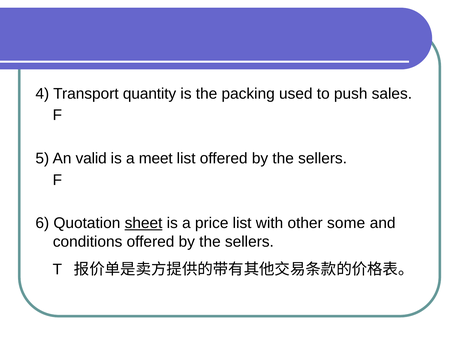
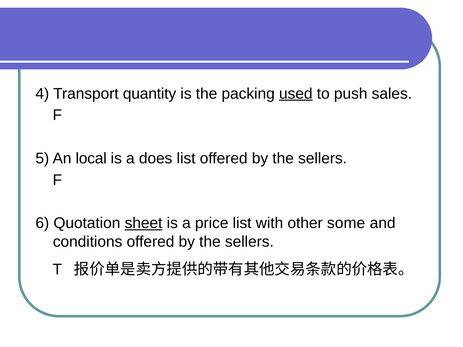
used underline: none -> present
valid: valid -> local
meet: meet -> does
